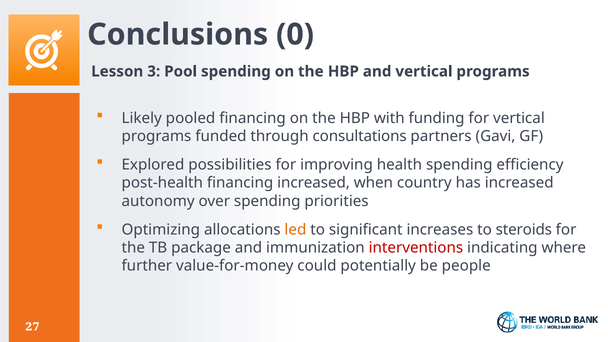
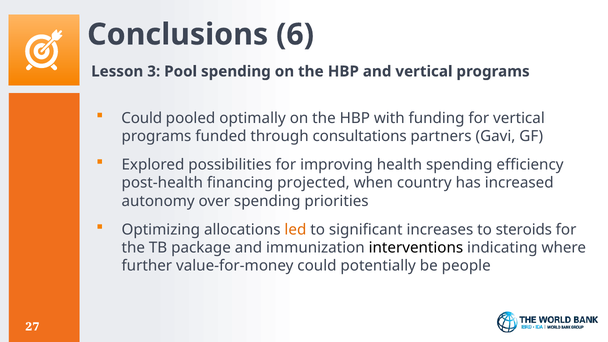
0: 0 -> 6
Likely at (142, 118): Likely -> Could
pooled financing: financing -> optimally
financing increased: increased -> projected
interventions colour: red -> black
